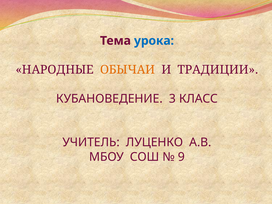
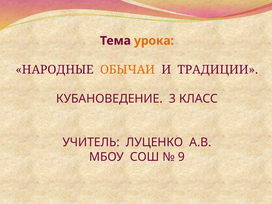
урока colour: blue -> orange
